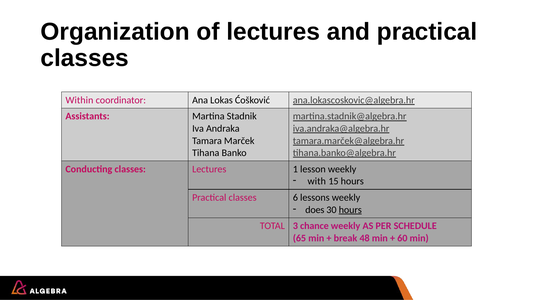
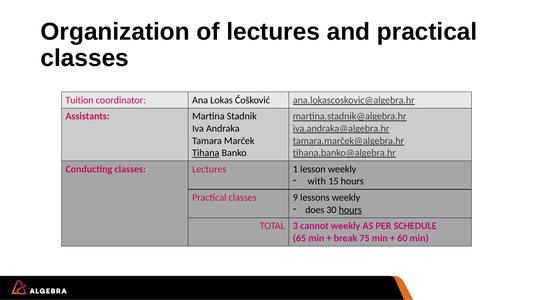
Within: Within -> Tuition
Tihana underline: none -> present
6: 6 -> 9
chance: chance -> cannot
48: 48 -> 75
